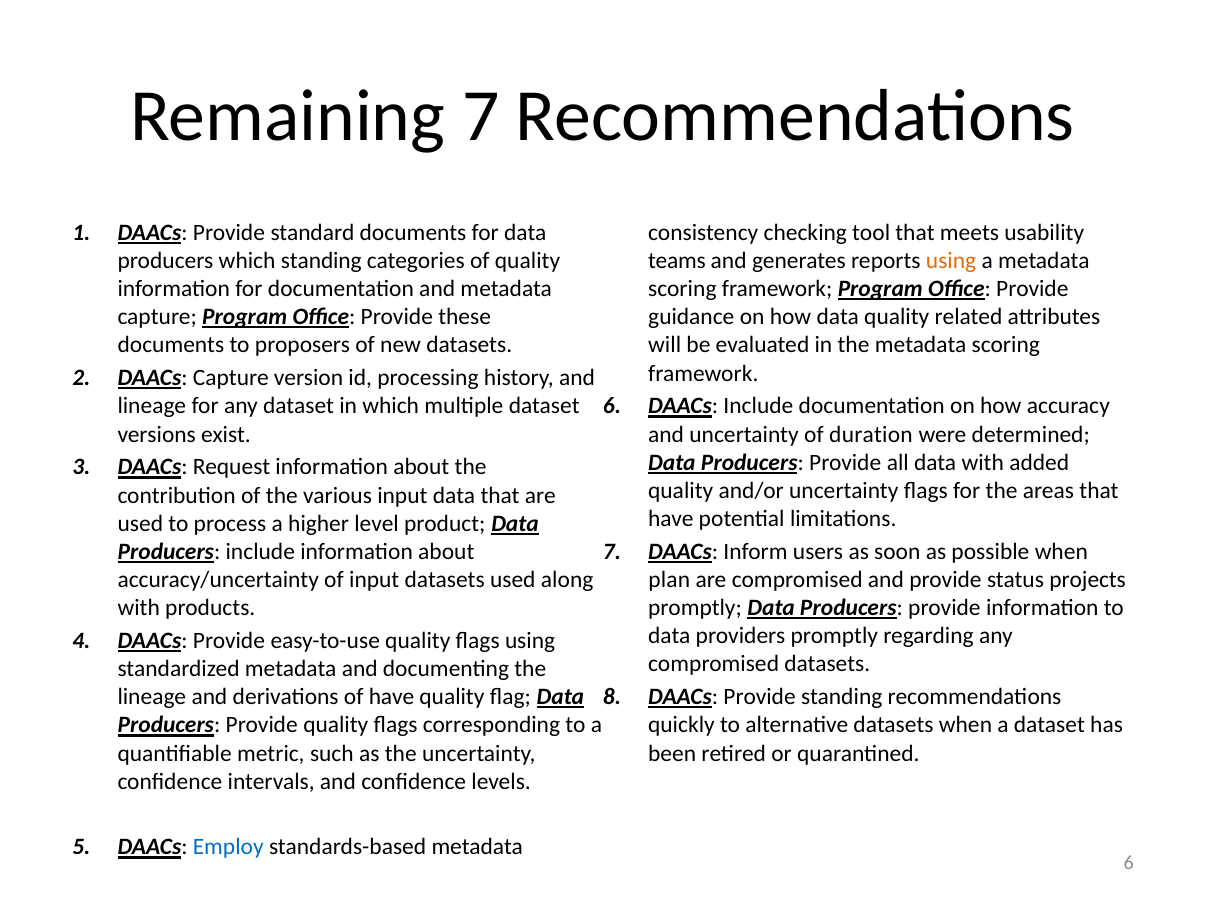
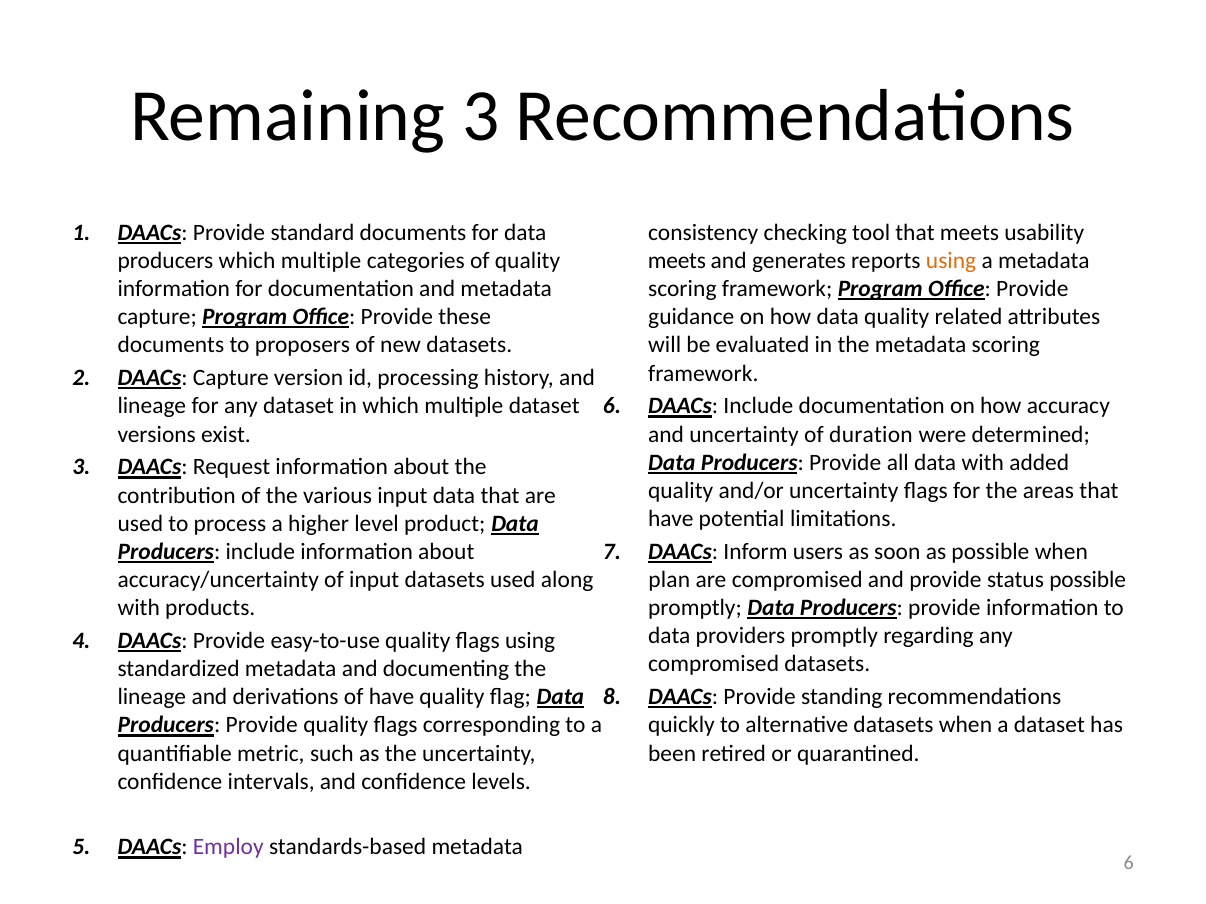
Remaining 7: 7 -> 3
producers which standing: standing -> multiple
teams at (677, 261): teams -> meets
status projects: projects -> possible
Employ colour: blue -> purple
